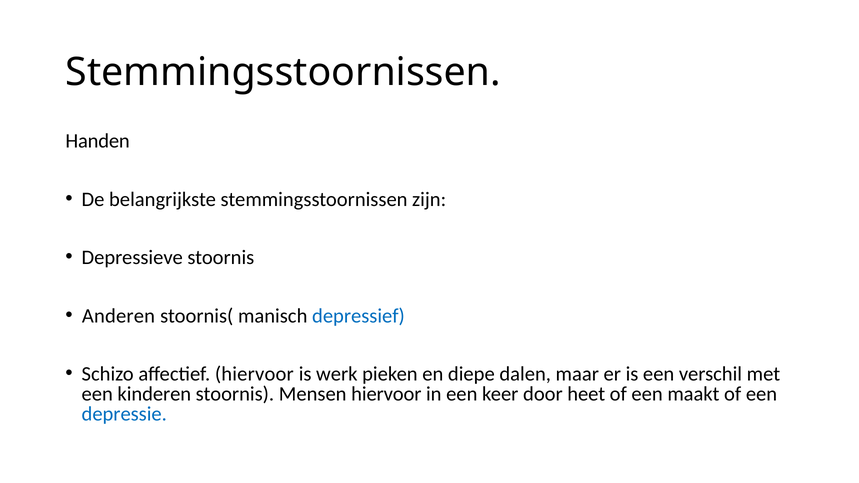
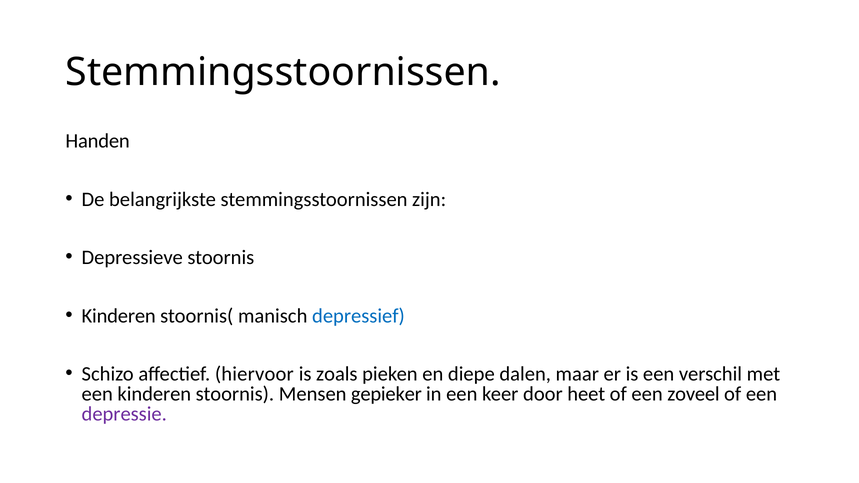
Anderen at (118, 316): Anderen -> Kinderen
werk: werk -> zoals
Mensen hiervoor: hiervoor -> gepieker
maakt: maakt -> zoveel
depressie colour: blue -> purple
